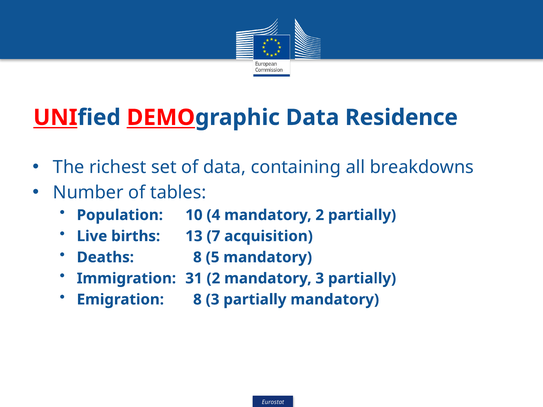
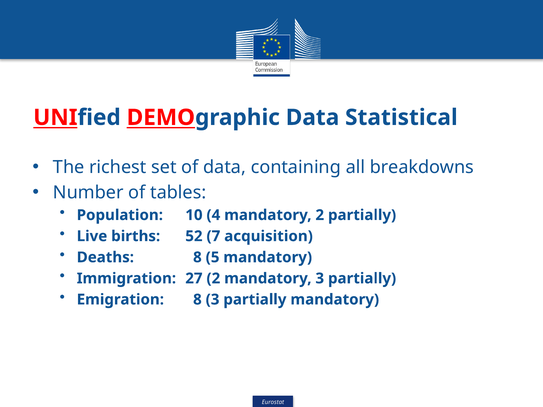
Residence: Residence -> Statistical
13: 13 -> 52
31: 31 -> 27
